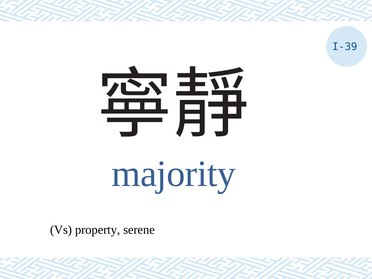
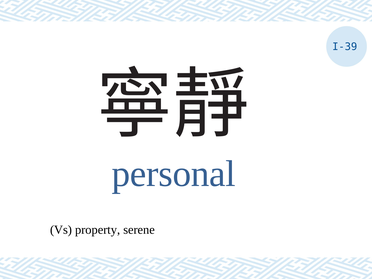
majority: majority -> personal
